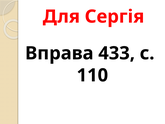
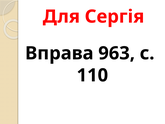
433: 433 -> 963
